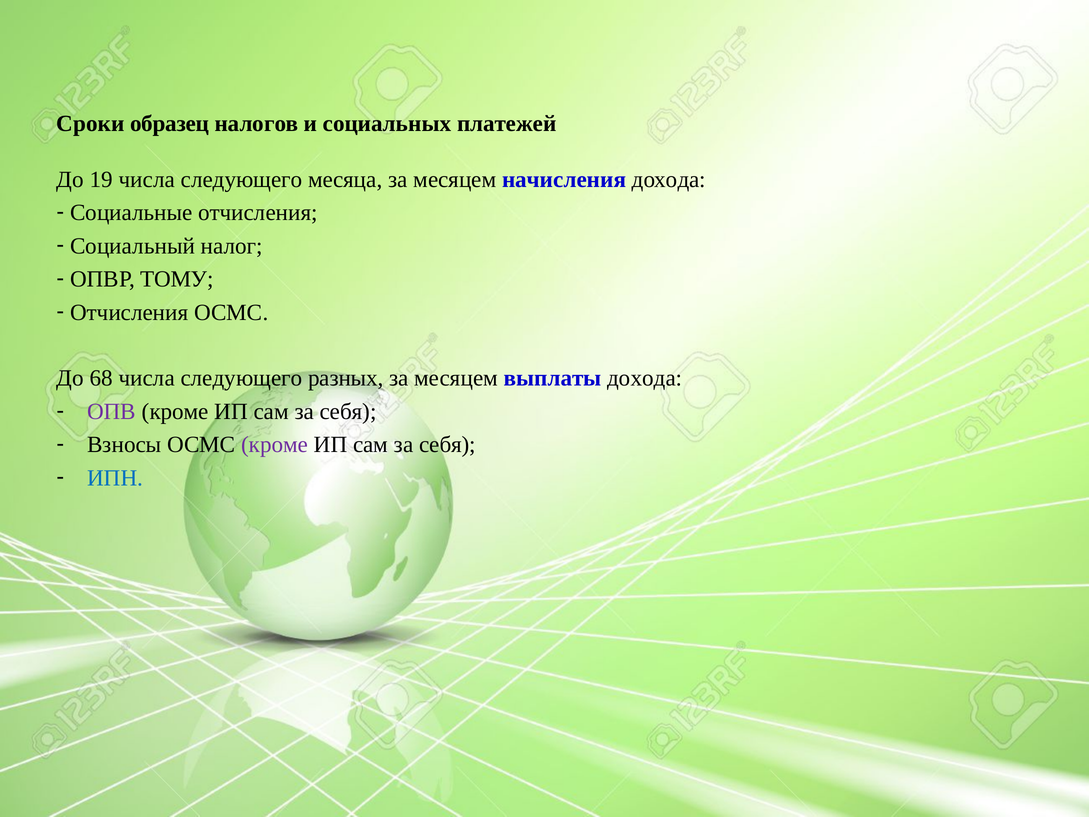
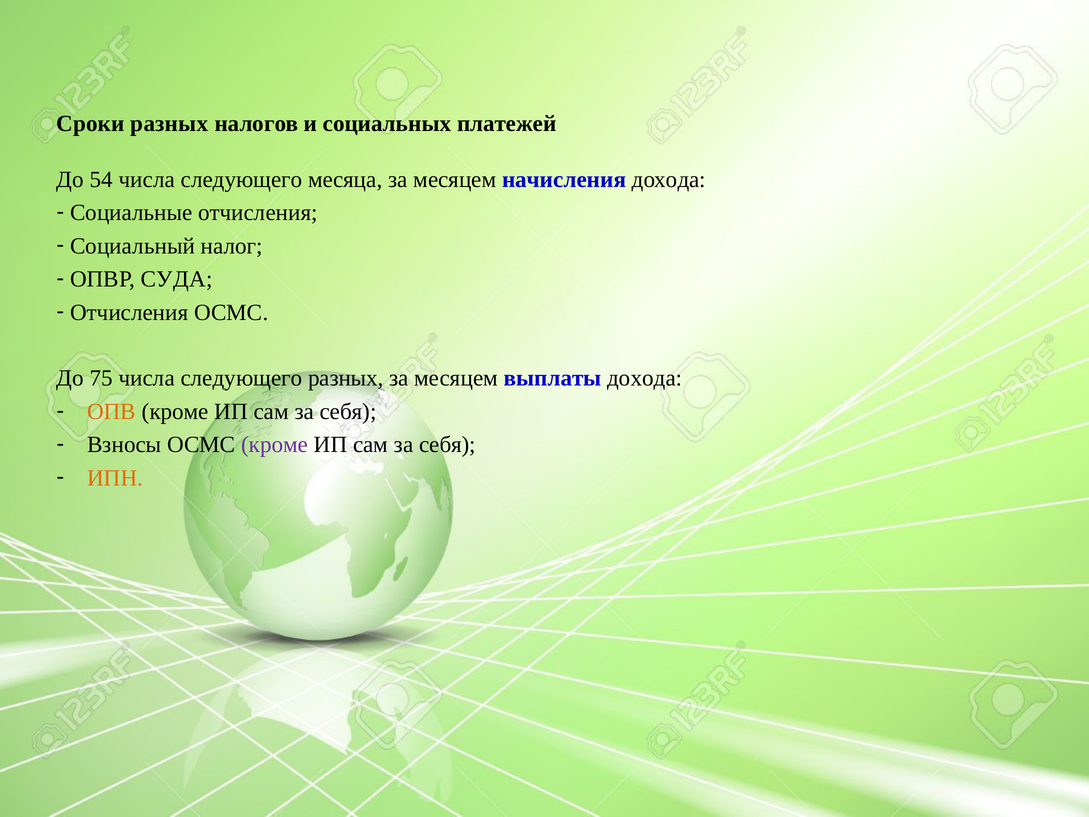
Сроки образец: образец -> разных
19: 19 -> 54
ТОМУ: ТОМУ -> СУДА
68: 68 -> 75
ОПВ colour: purple -> orange
ИПН colour: blue -> orange
